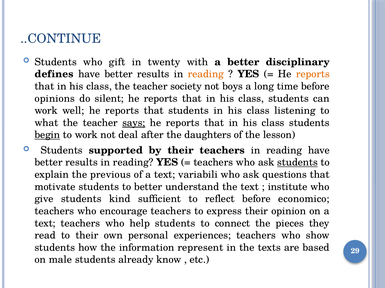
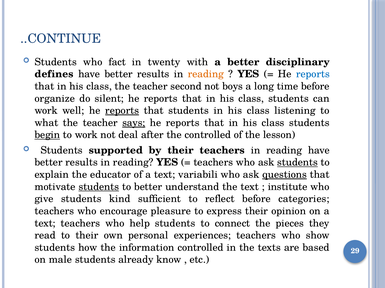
gift: gift -> fact
reports at (313, 74) colour: orange -> blue
society: society -> second
opinions: opinions -> organize
reports at (122, 111) underline: none -> present
the daughters: daughters -> controlled
previous: previous -> educator
questions underline: none -> present
students at (99, 187) underline: none -> present
economico: economico -> categories
encourage teachers: teachers -> pleasure
information represent: represent -> controlled
